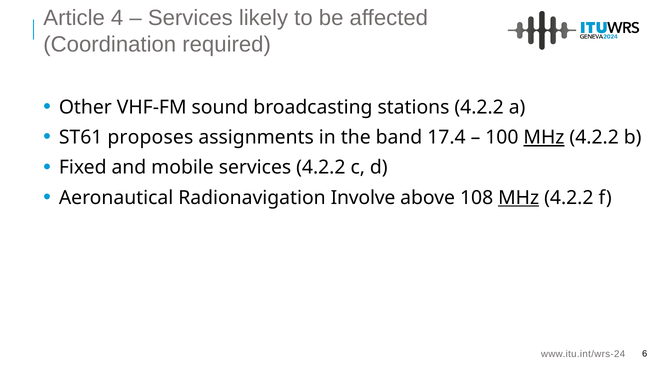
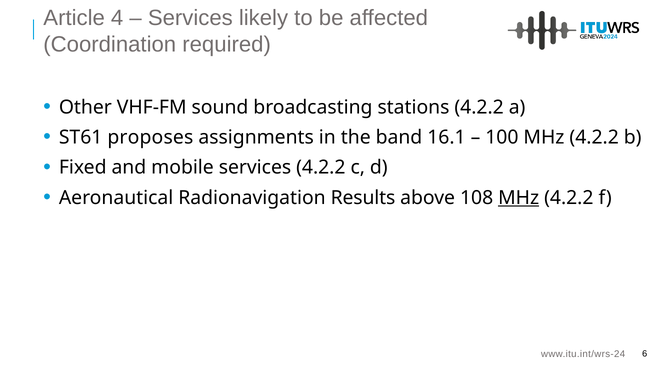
17.4: 17.4 -> 16.1
MHz at (544, 138) underline: present -> none
Involve: Involve -> Results
